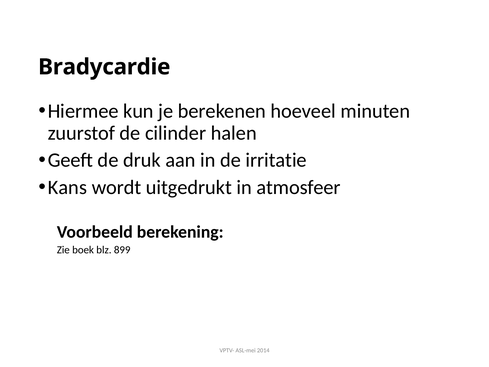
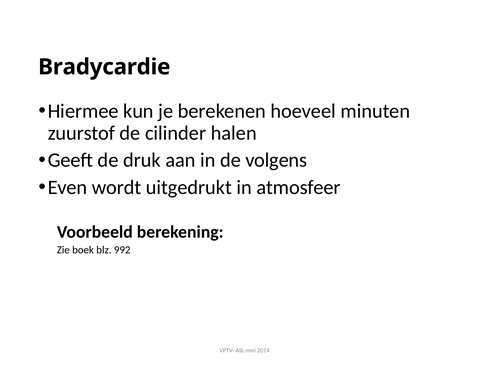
irritatie: irritatie -> volgens
Kans: Kans -> Even
899: 899 -> 992
